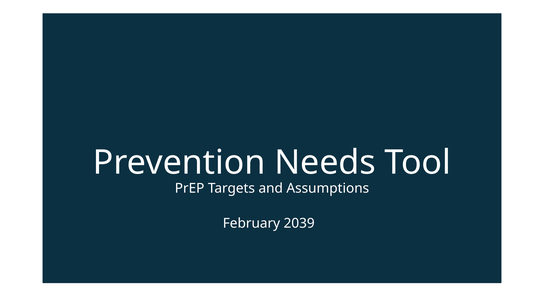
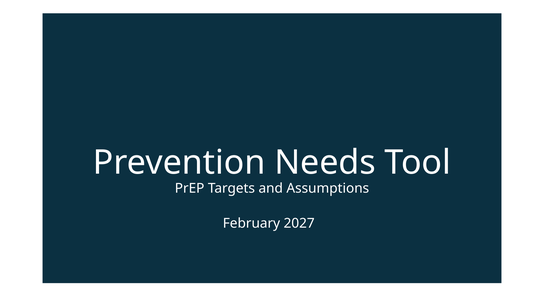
2039: 2039 -> 2027
